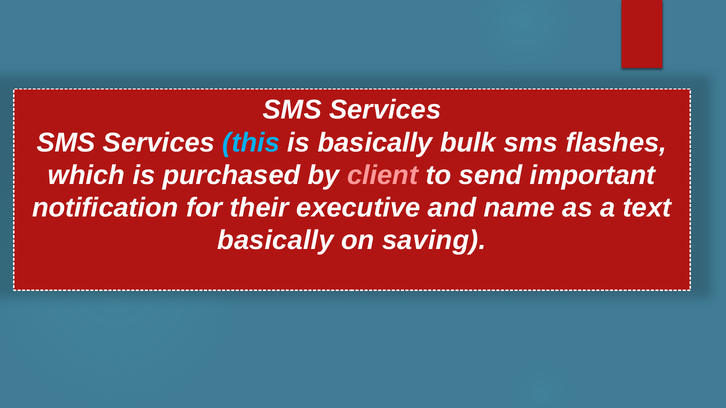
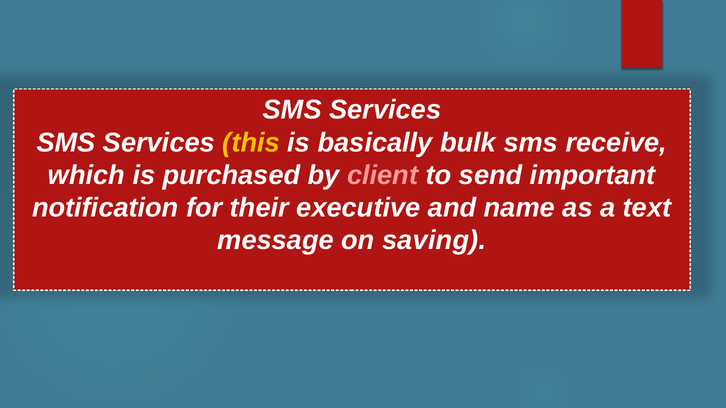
this colour: light blue -> yellow
flashes: flashes -> receive
basically at (276, 241): basically -> message
